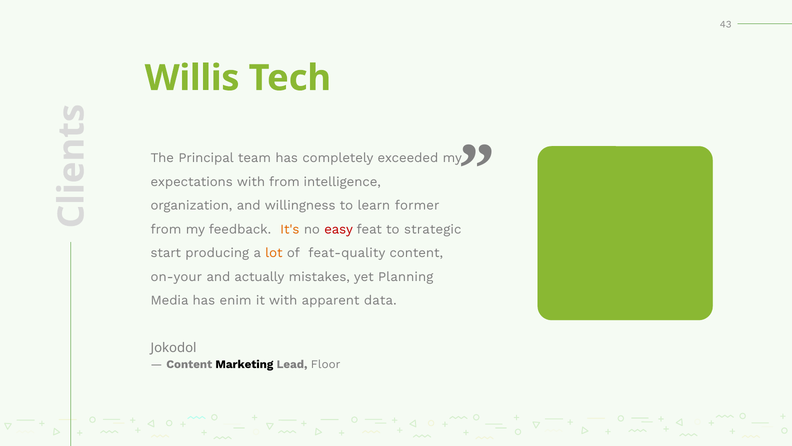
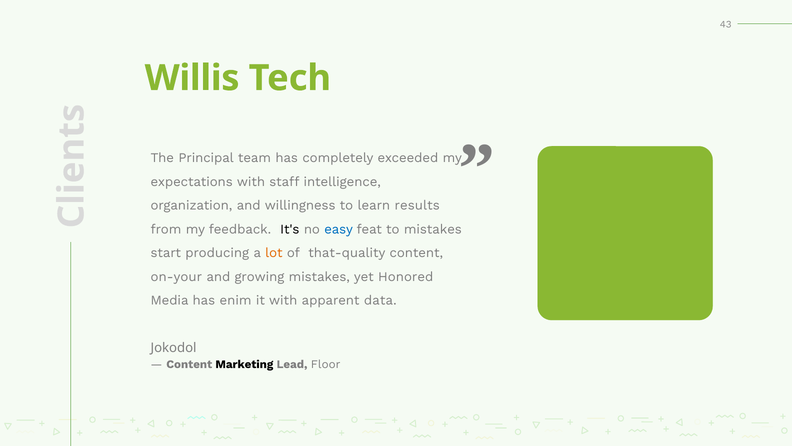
with from: from -> staff
former: former -> results
It's colour: orange -> black
easy colour: red -> blue
to strategic: strategic -> mistakes
feat-quality: feat-quality -> that-quality
actually: actually -> growing
Planning: Planning -> Honored
